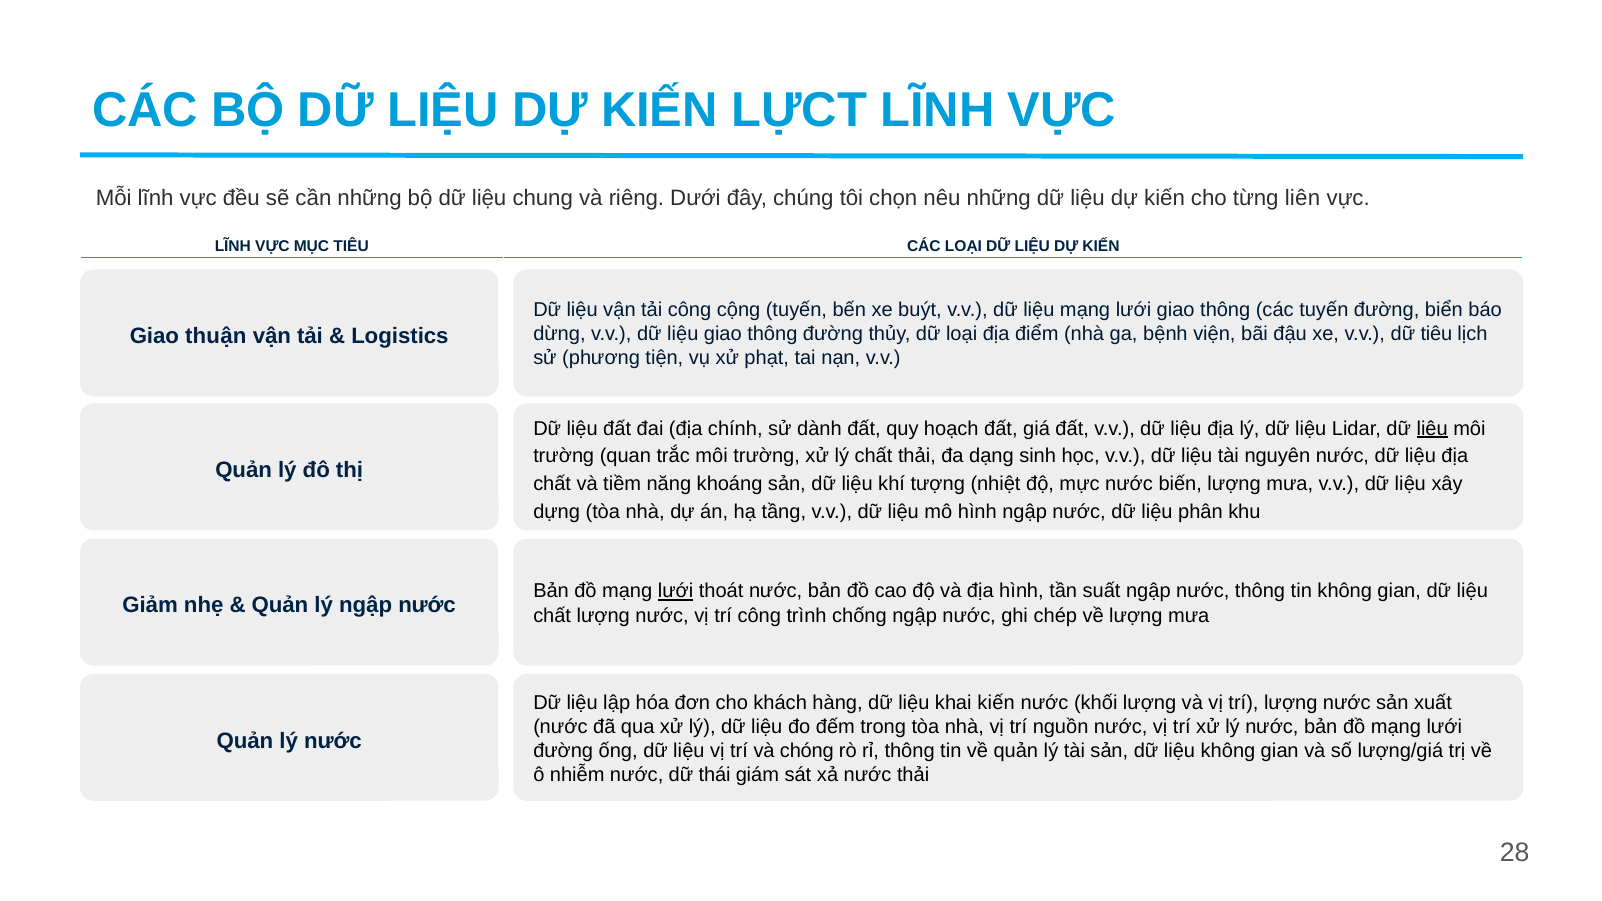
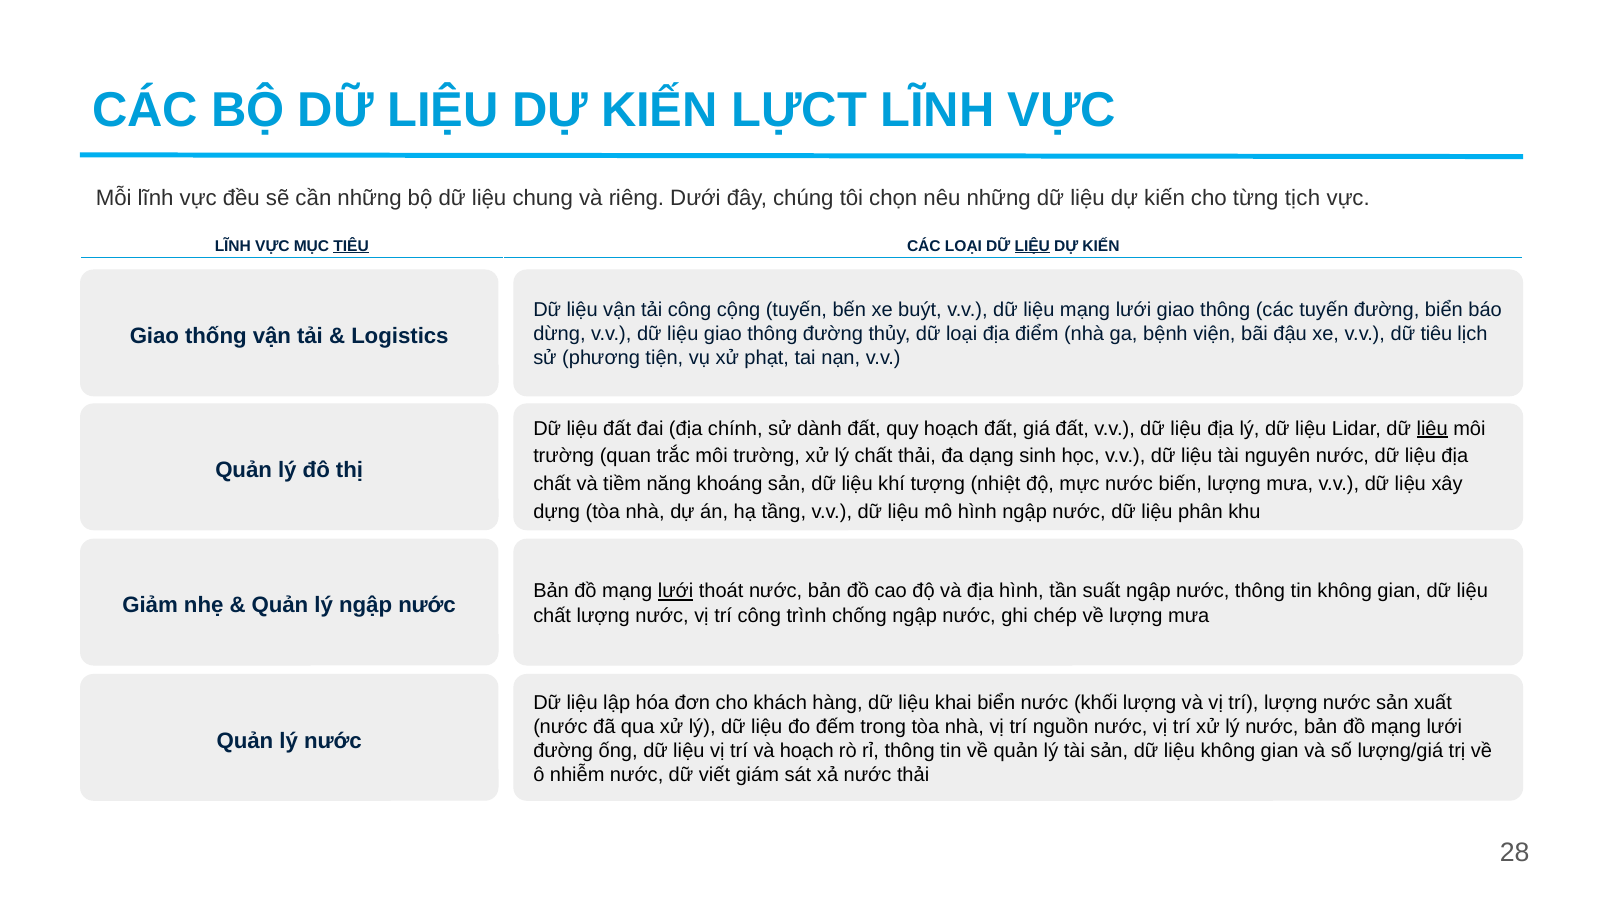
liên: liên -> tịch
TIÊU at (351, 246) underline: none -> present
LIỆU at (1032, 246) underline: none -> present
thuận: thuận -> thống
khai kiến: kiến -> biển
và chóng: chóng -> hoạch
thái: thái -> viết
